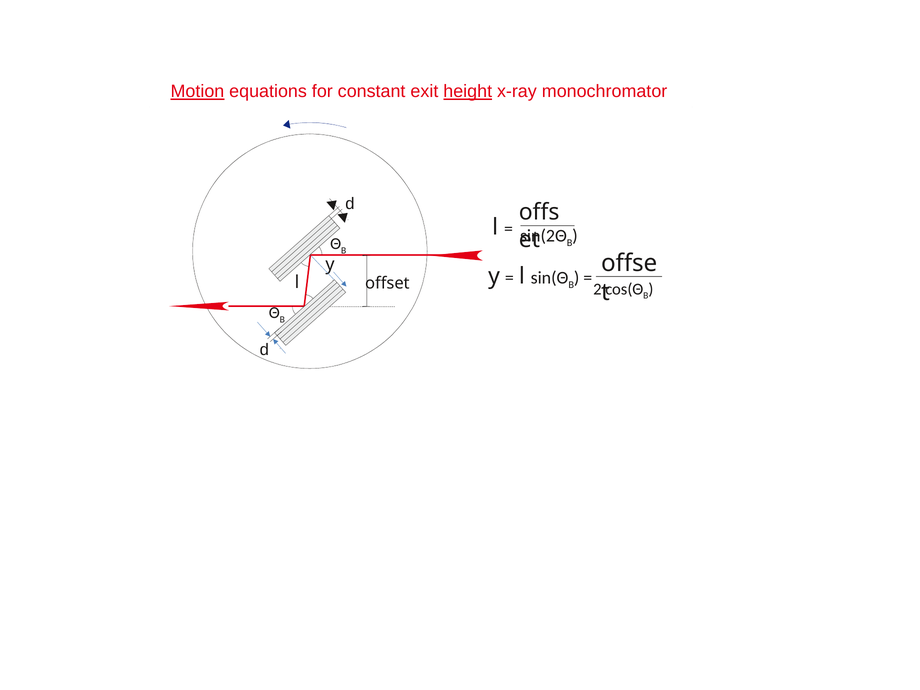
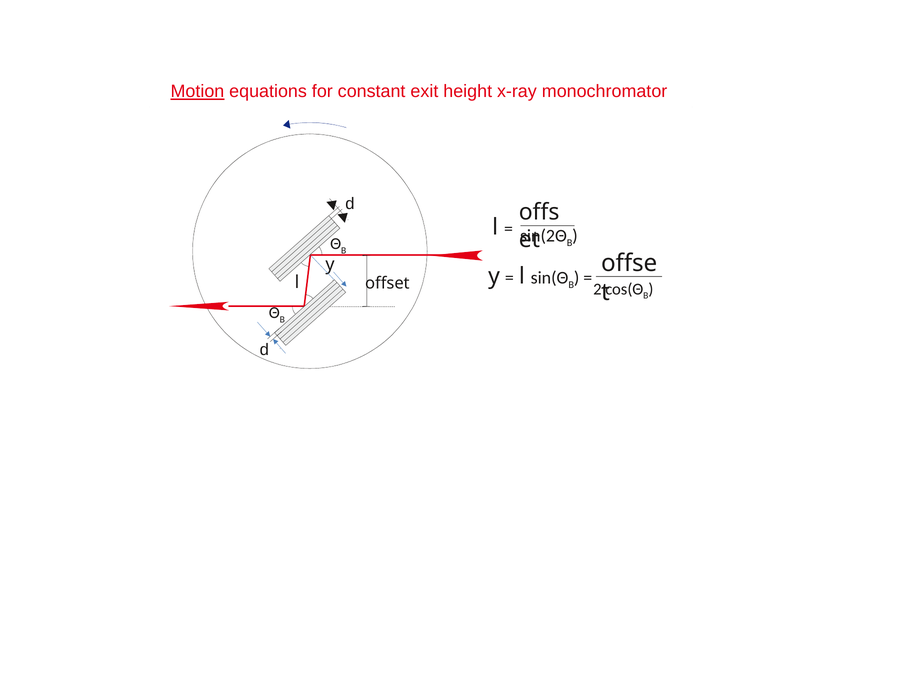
height underline: present -> none
